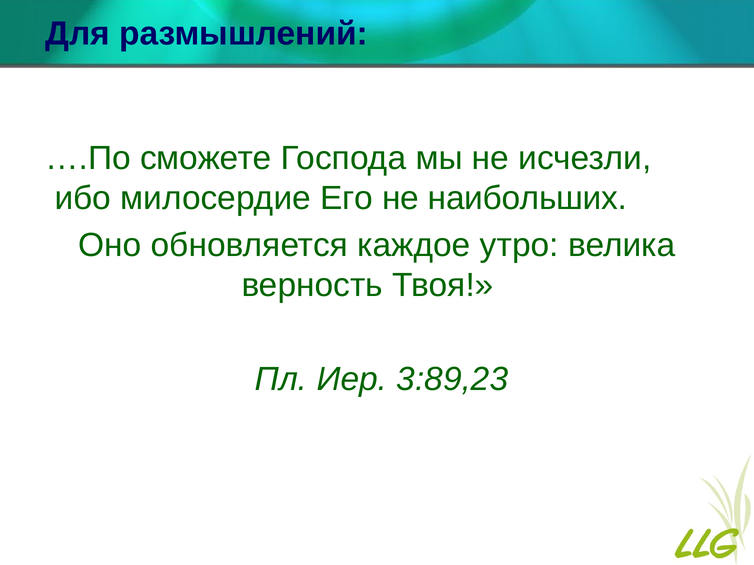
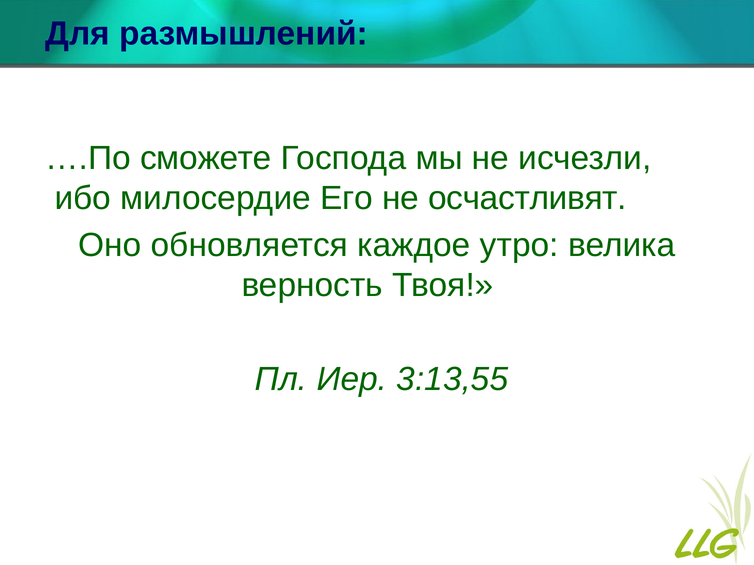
наибольших: наибольших -> осчастливят
3:89,23: 3:89,23 -> 3:13,55
